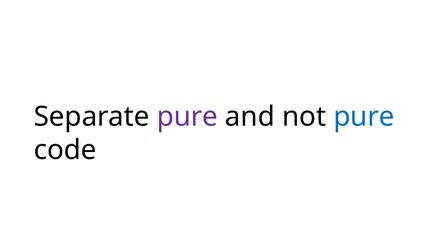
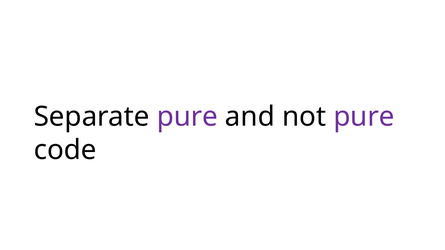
pure at (364, 117) colour: blue -> purple
